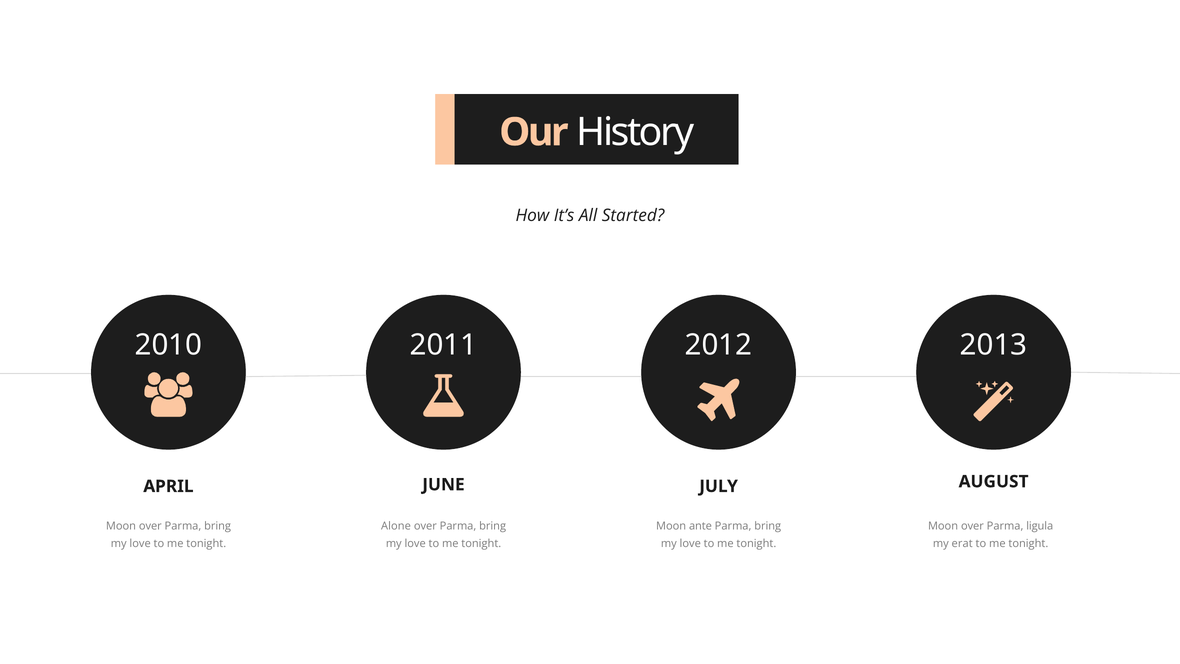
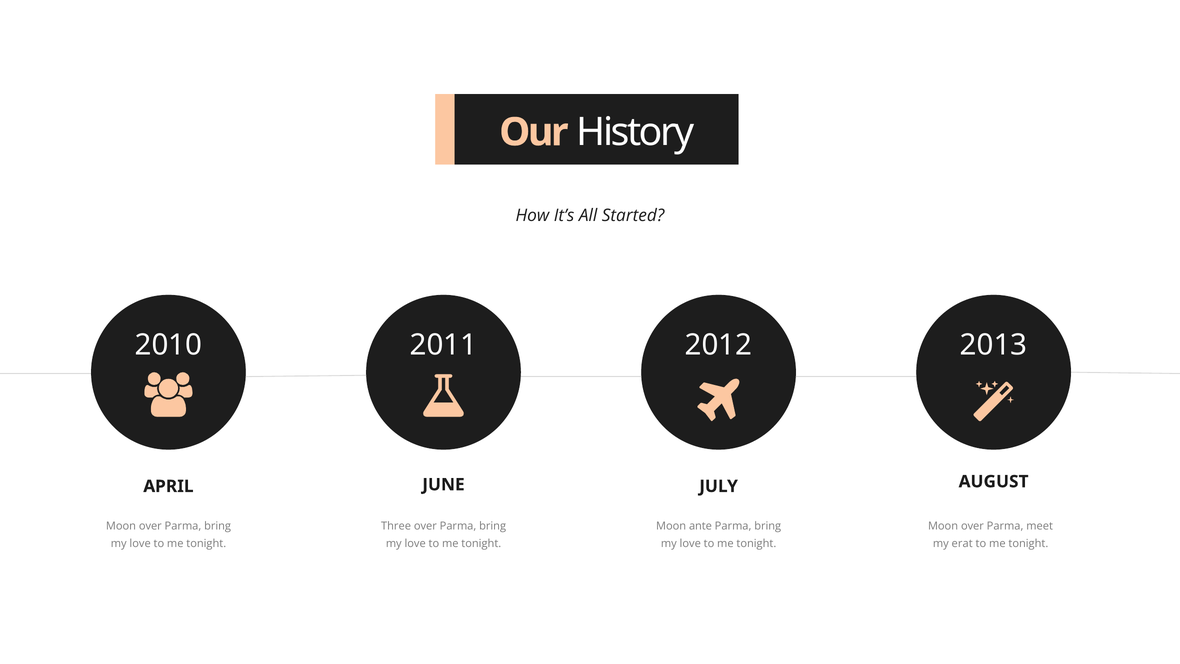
Alone: Alone -> Three
ligula: ligula -> meet
